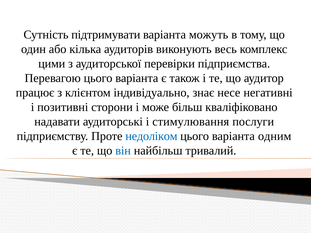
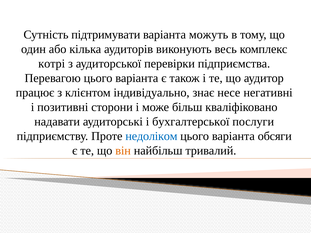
цими: цими -> котрі
стимулювання: стимулювання -> бухгалтерської
одним: одним -> обсяги
він colour: blue -> orange
